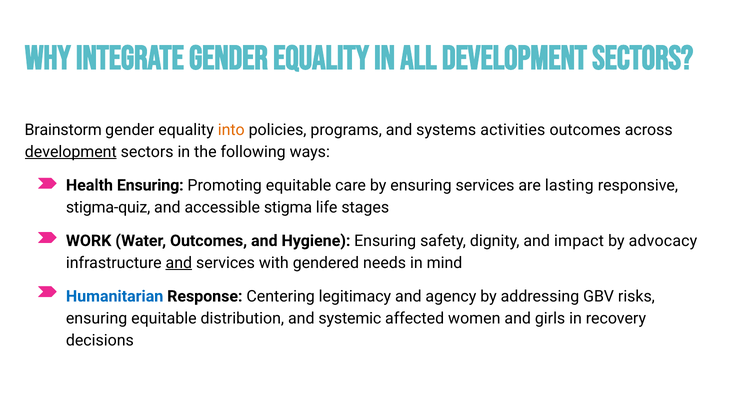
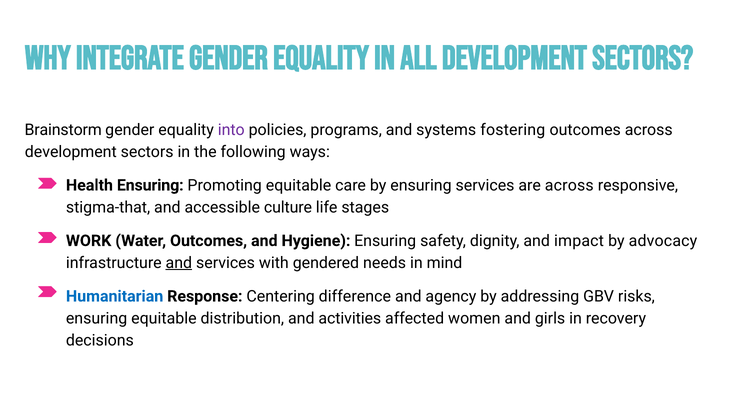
into colour: orange -> purple
activities: activities -> fostering
development at (71, 152) underline: present -> none
are lasting: lasting -> across
stigma-quiz: stigma-quiz -> stigma-that
stigma: stigma -> culture
legitimacy: legitimacy -> difference
systemic: systemic -> activities
